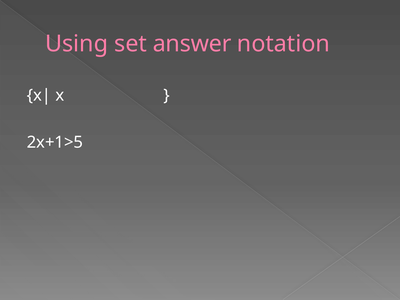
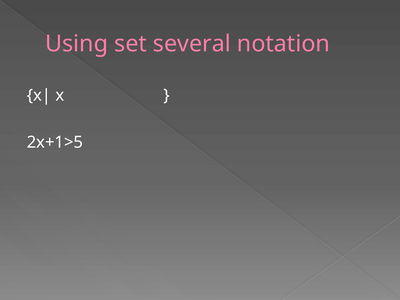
answer: answer -> several
